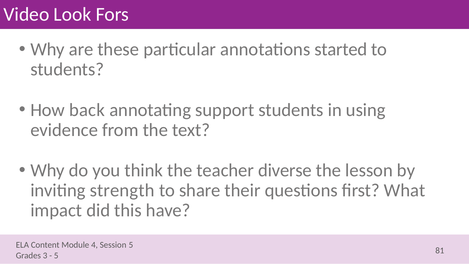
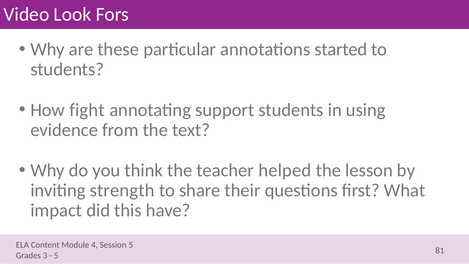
back: back -> fight
diverse: diverse -> helped
